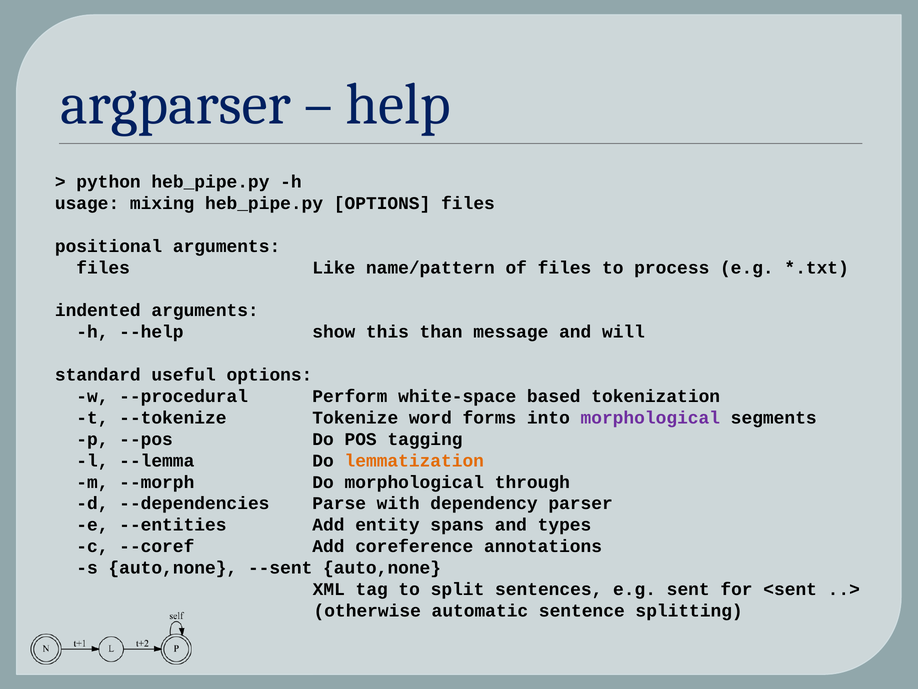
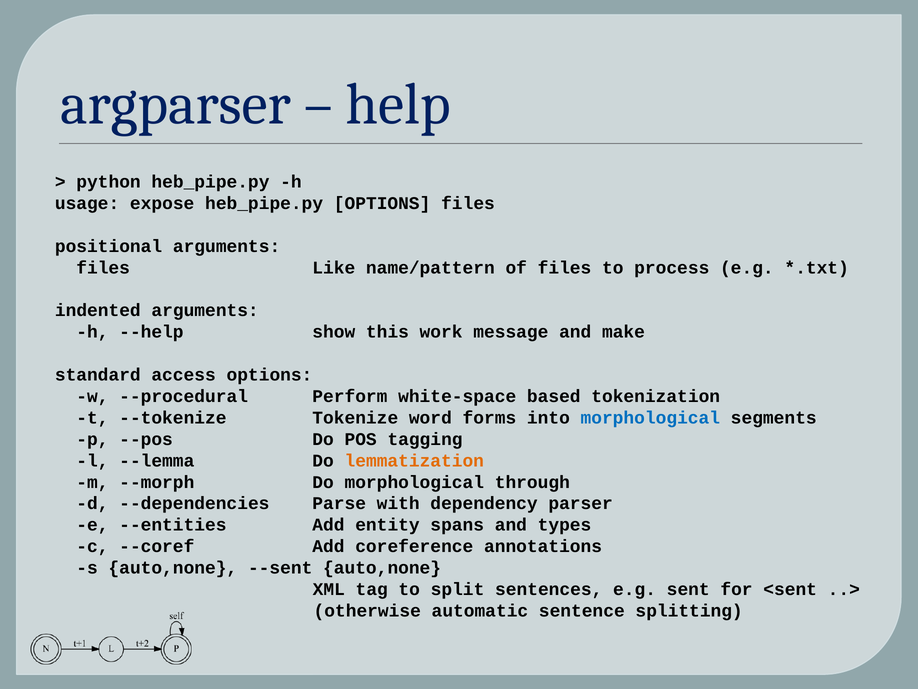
mixing: mixing -> expose
than: than -> work
will: will -> make
useful: useful -> access
morphological at (650, 418) colour: purple -> blue
